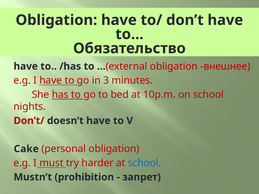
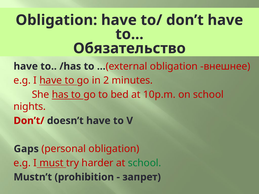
3: 3 -> 2
Cake: Cake -> Gaps
school at (145, 163) colour: blue -> green
